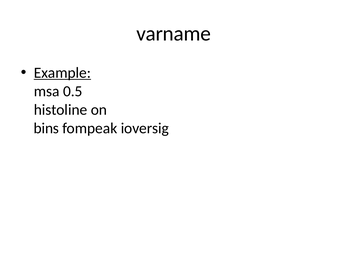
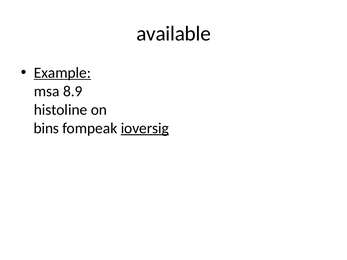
varname: varname -> available
0.5: 0.5 -> 8.9
ioversig underline: none -> present
